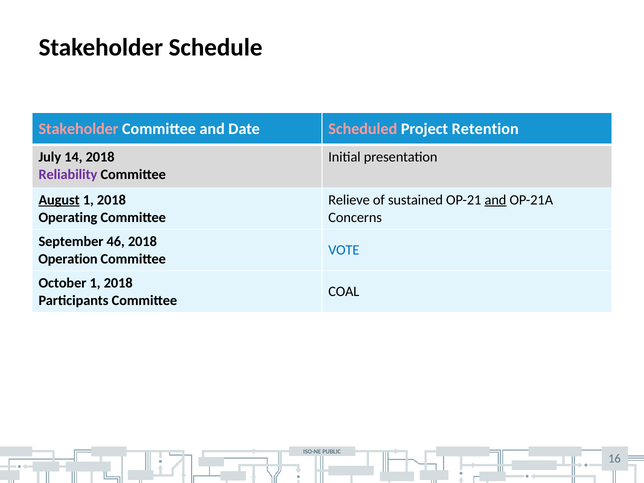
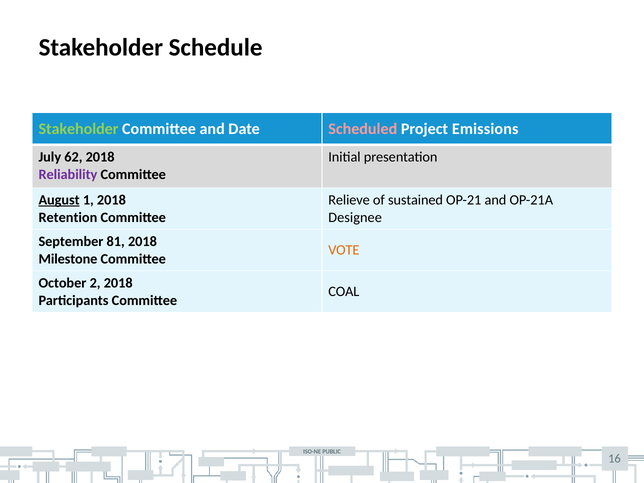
Stakeholder at (78, 129) colour: pink -> light green
Retention: Retention -> Emissions
14: 14 -> 62
and at (495, 200) underline: present -> none
Operating: Operating -> Retention
Concerns: Concerns -> Designee
46: 46 -> 81
VOTE colour: blue -> orange
Operation: Operation -> Milestone
October 1: 1 -> 2
